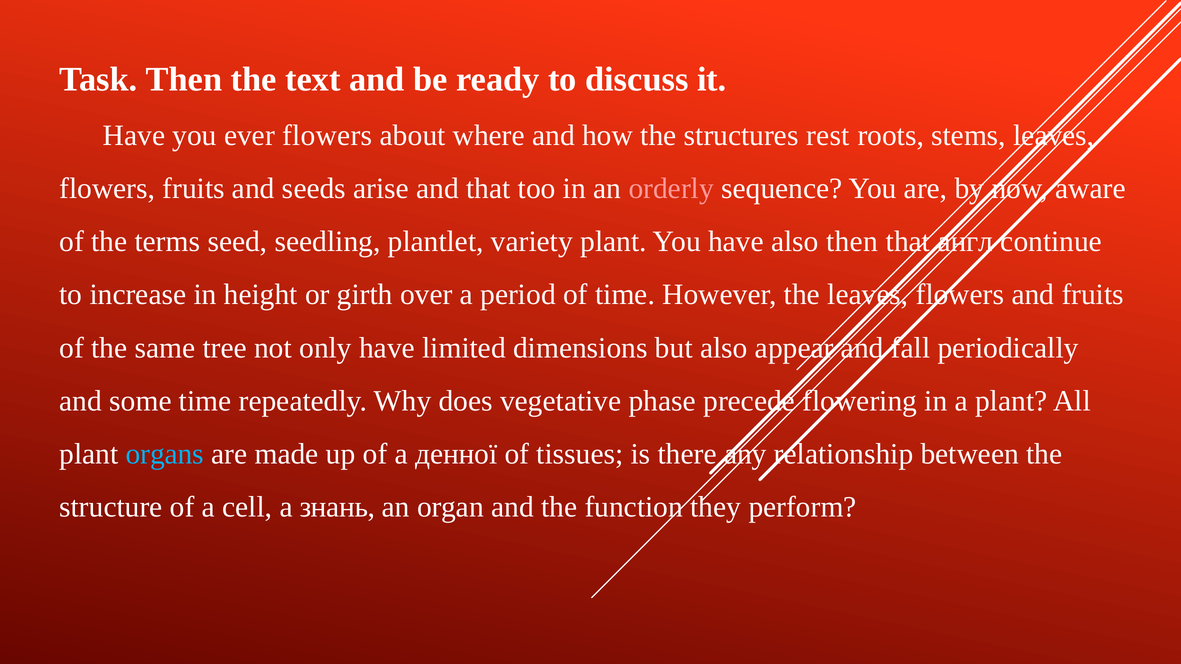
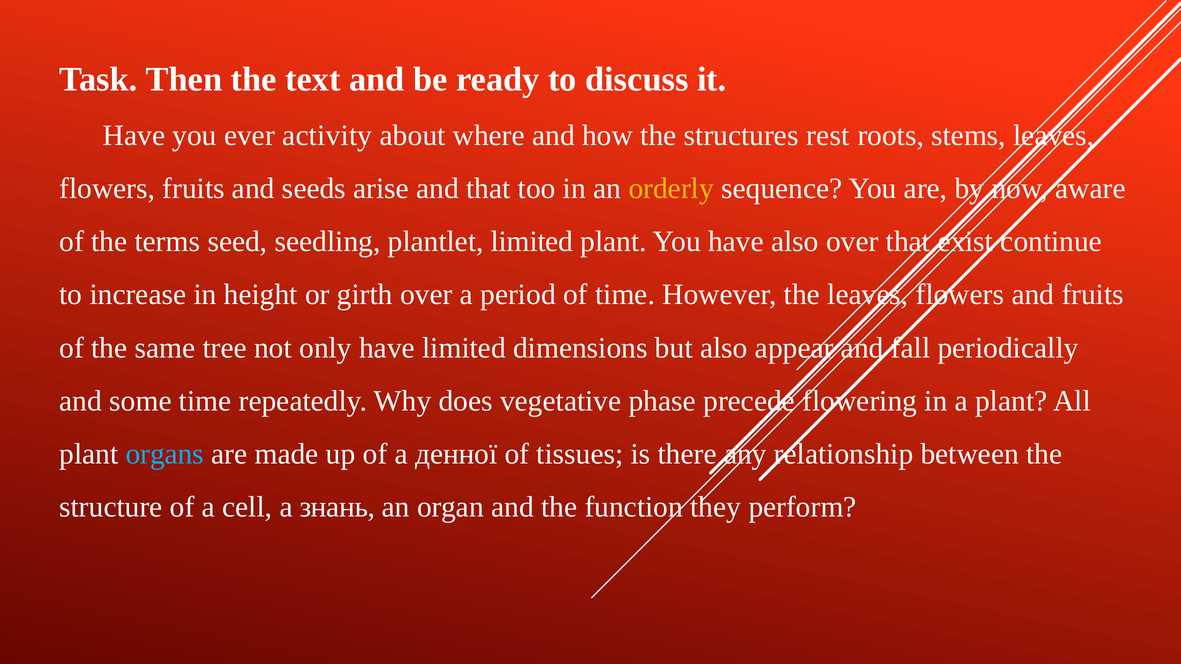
ever flowers: flowers -> activity
orderly colour: pink -> yellow
plantlet variety: variety -> limited
also then: then -> over
англ: англ -> exist
